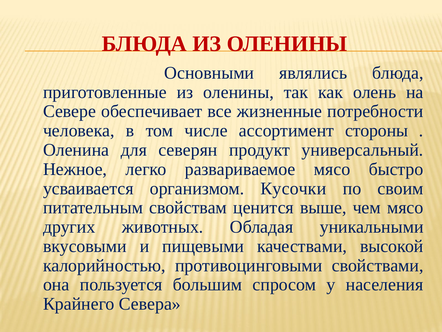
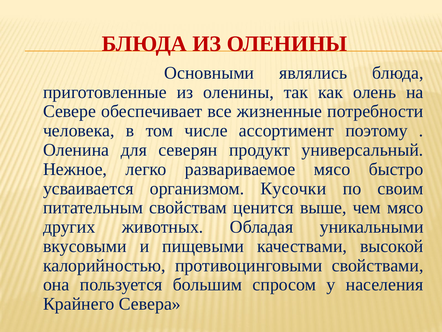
стороны: стороны -> поэтому
